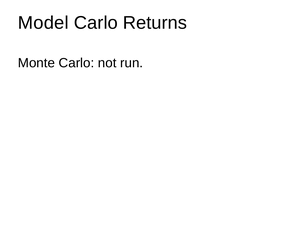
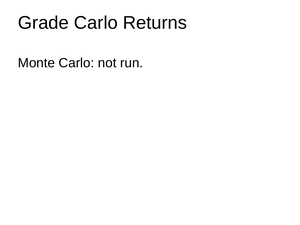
Model: Model -> Grade
